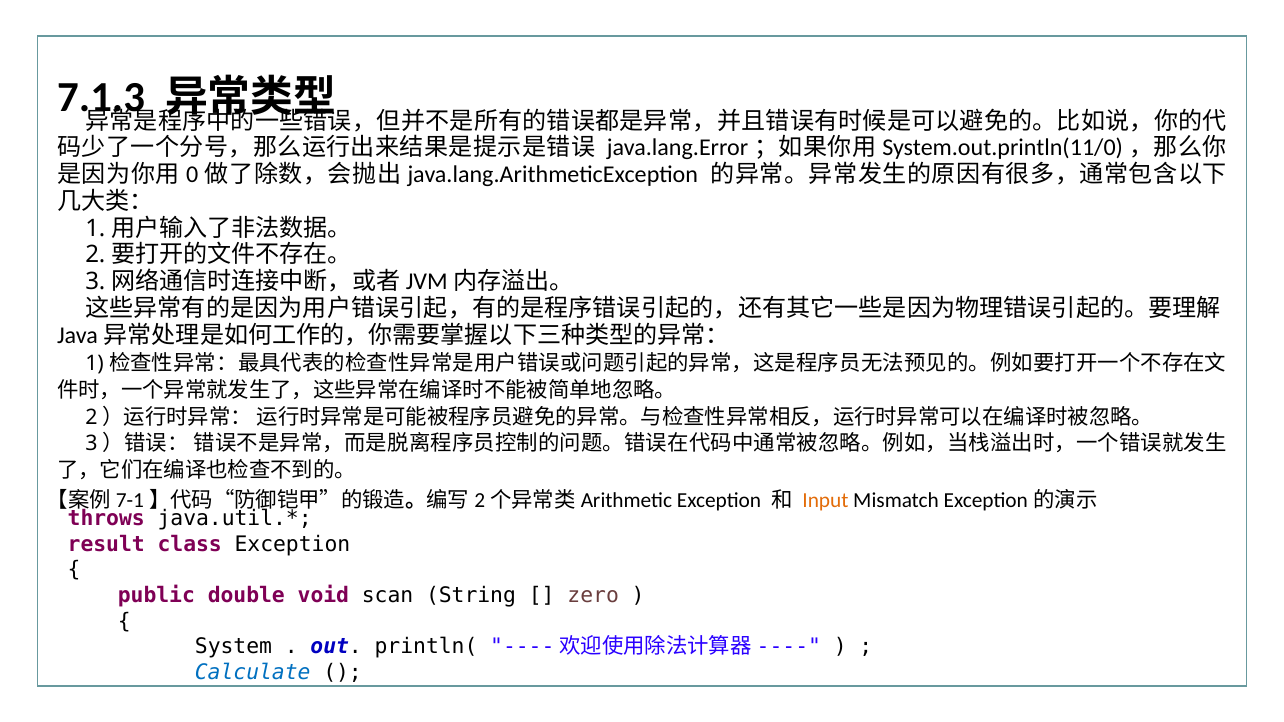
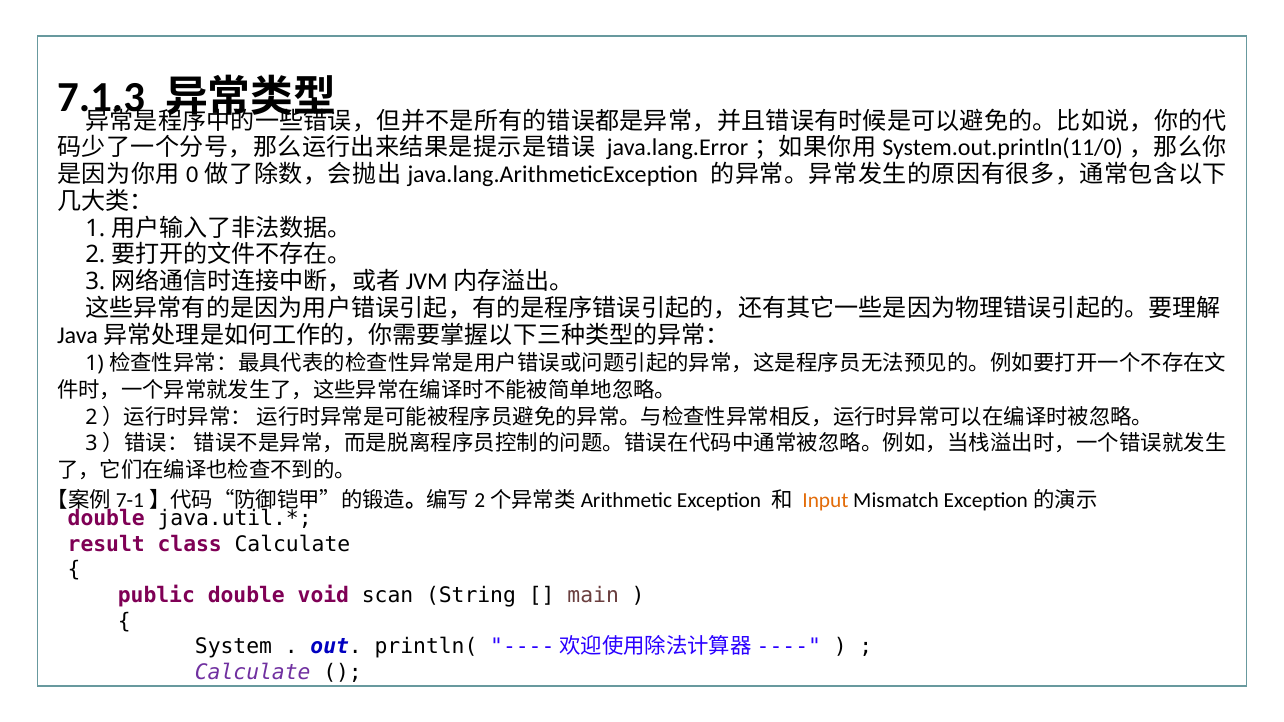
throws at (106, 519): throws -> double
class Exception: Exception -> Calculate
zero: zero -> main
Calculate at (253, 673) colour: blue -> purple
